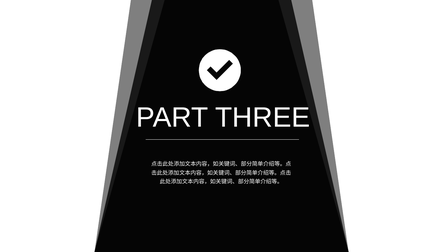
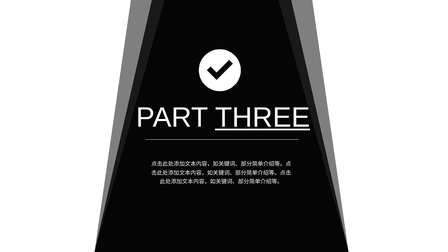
THREE underline: none -> present
